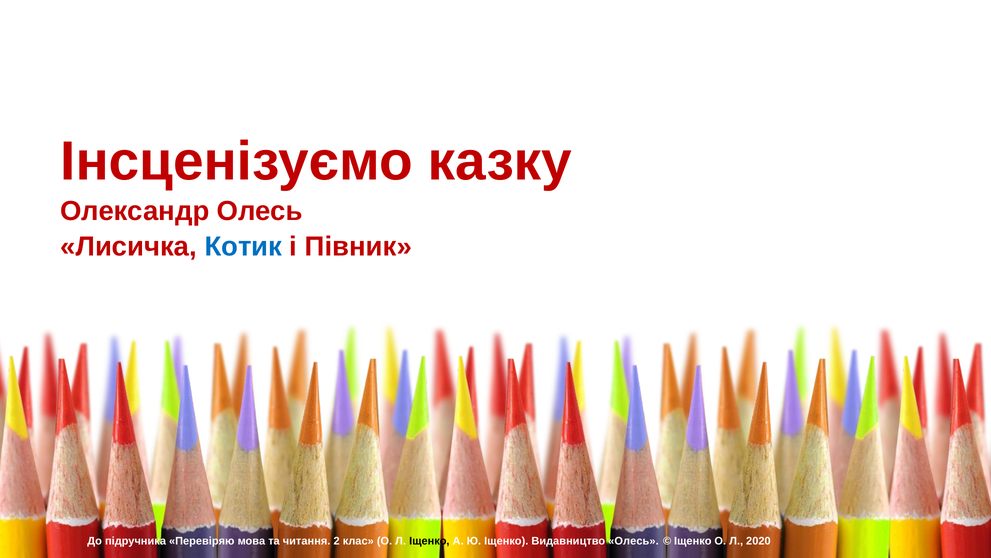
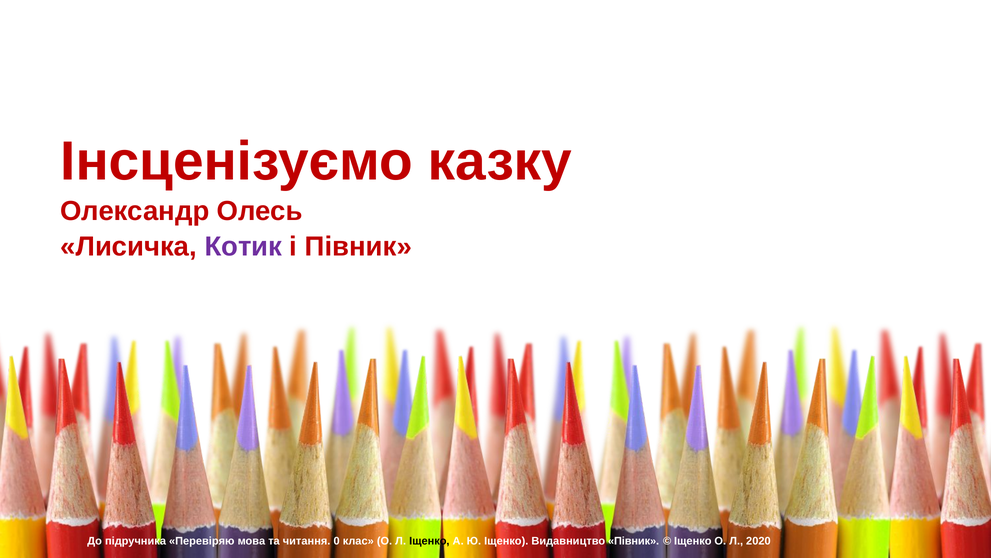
Котик colour: blue -> purple
2: 2 -> 0
Видавництво Олесь: Олесь -> Півник
